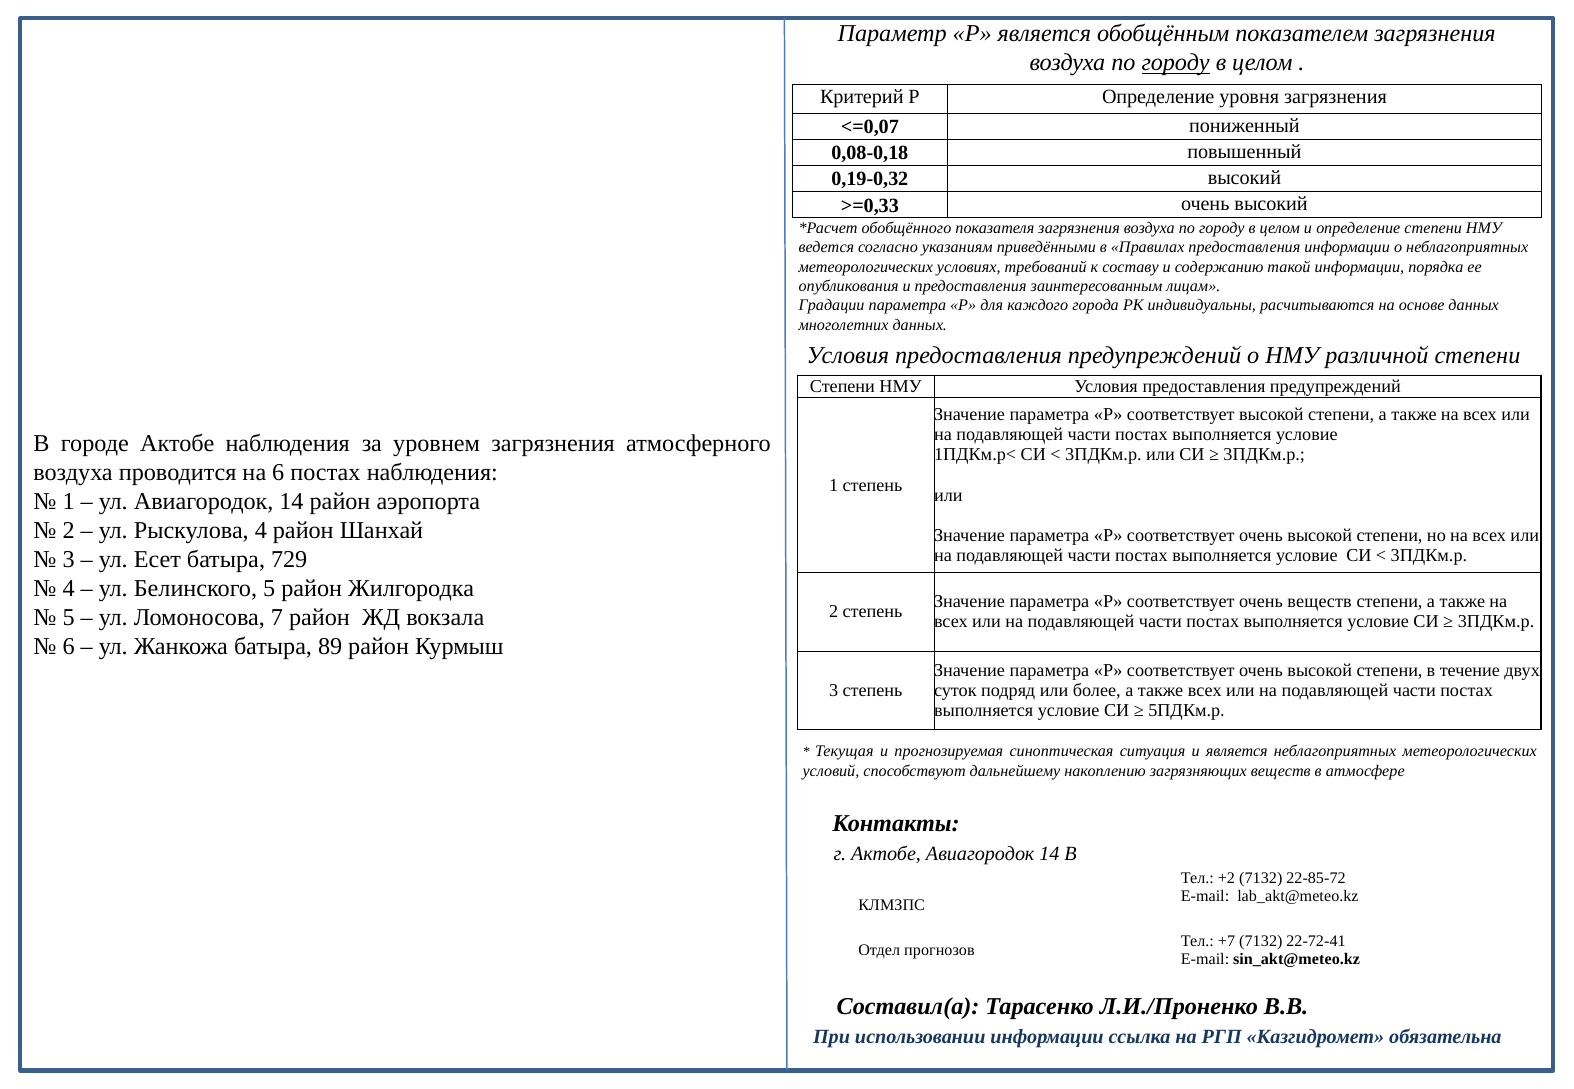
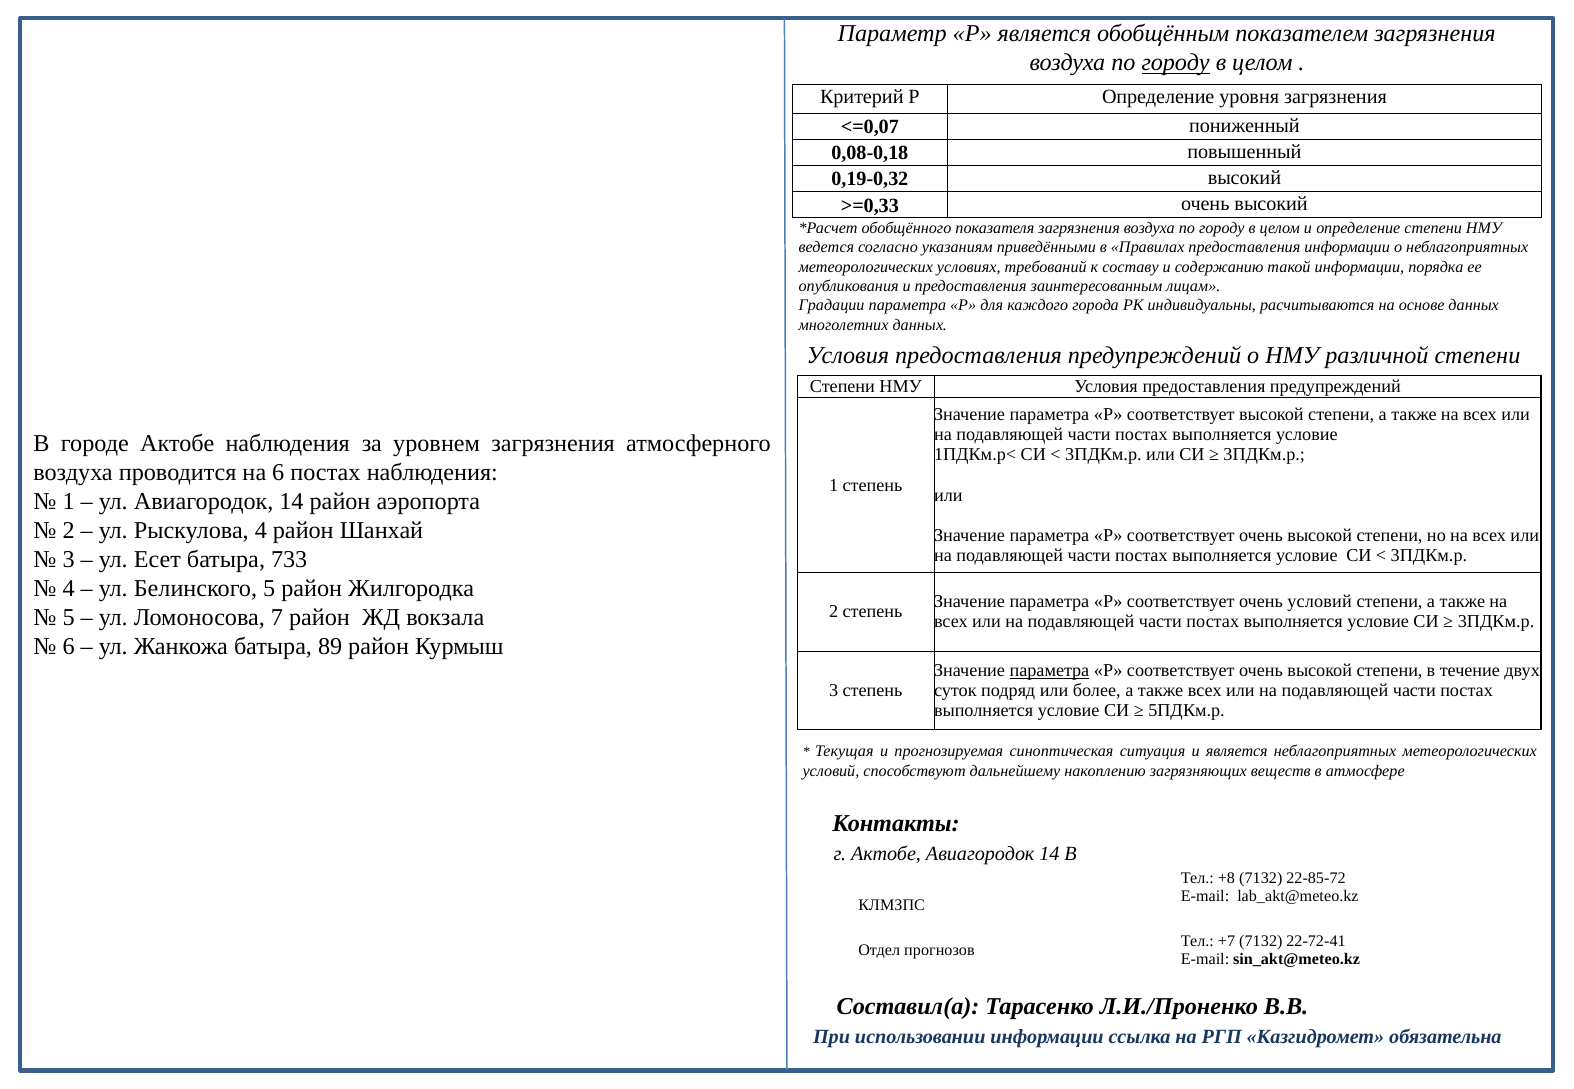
729: 729 -> 733
очень веществ: веществ -> условий
параметра at (1049, 671) underline: none -> present
+2: +2 -> +8
